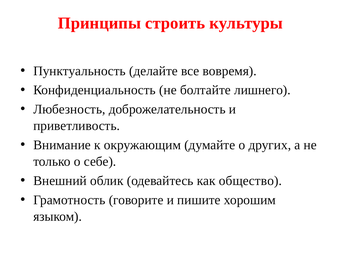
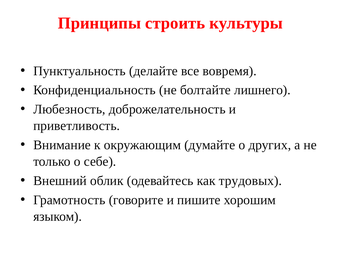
общество: общество -> трудовых
